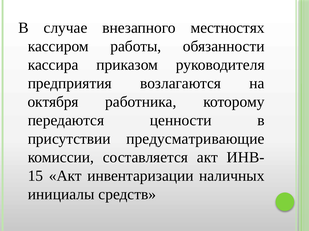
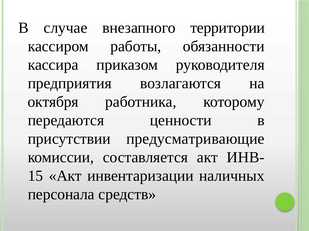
местностях: местностях -> территории
инициалы: инициалы -> персонала
